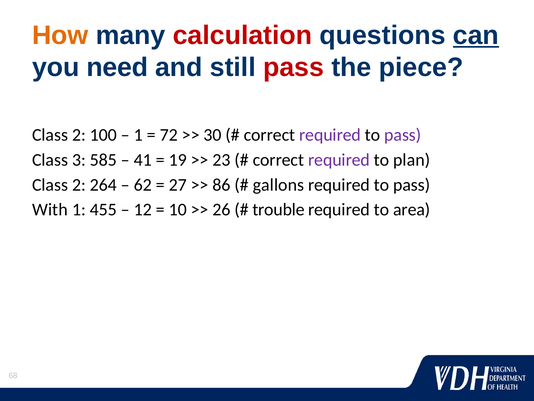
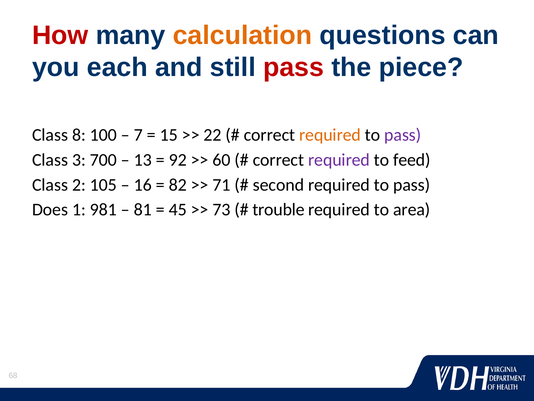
How colour: orange -> red
calculation colour: red -> orange
can underline: present -> none
need: need -> each
2 at (79, 135): 2 -> 8
1 at (138, 135): 1 -> 7
72: 72 -> 15
30: 30 -> 22
required at (330, 135) colour: purple -> orange
585: 585 -> 700
41: 41 -> 13
19: 19 -> 92
23: 23 -> 60
plan: plan -> feed
264: 264 -> 105
62: 62 -> 16
27: 27 -> 82
86: 86 -> 71
gallons: gallons -> second
With: With -> Does
455: 455 -> 981
12: 12 -> 81
10: 10 -> 45
26: 26 -> 73
